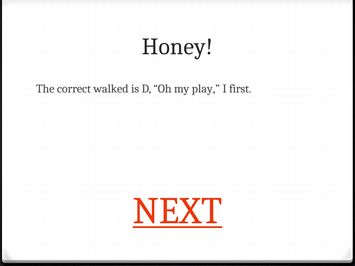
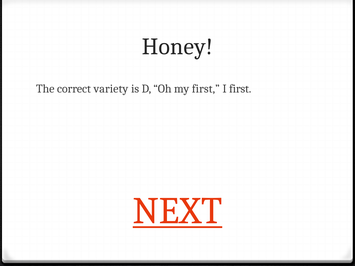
walked: walked -> variety
my play: play -> first
